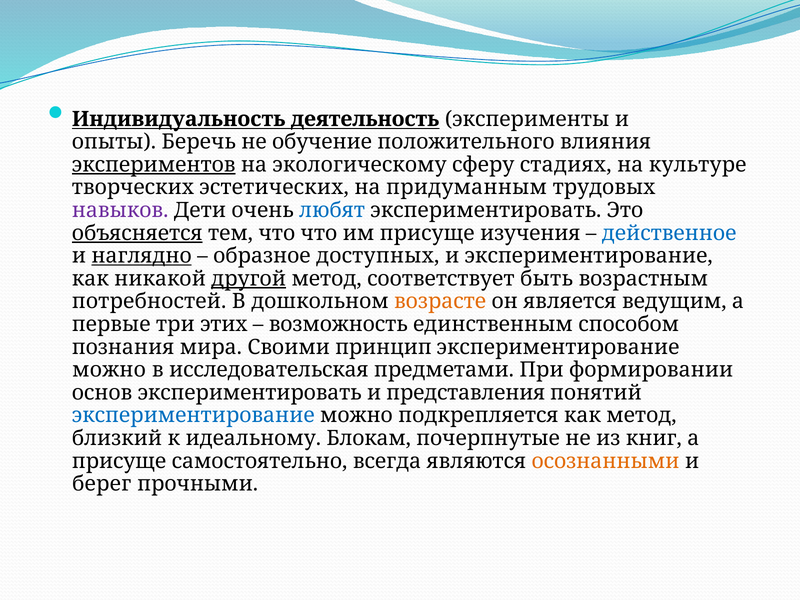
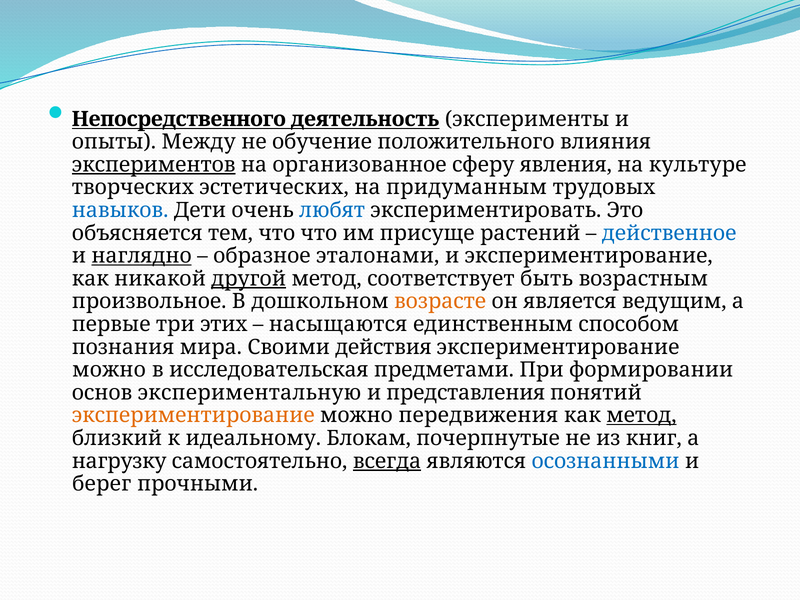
Индивидуальность: Индивидуальность -> Непосредственного
Беречь: Беречь -> Между
экологическому: экологическому -> организованное
стадиях: стадиях -> явления
навыков colour: purple -> blue
объясняется underline: present -> none
изучения: изучения -> растений
доступных: доступных -> эталонами
потребностей: потребностей -> произвольное
возможность: возможность -> насыщаются
принцип: принцип -> действия
основ экспериментировать: экспериментировать -> экспериментальную
экспериментирование at (193, 415) colour: blue -> orange
подкрепляется: подкрепляется -> передвижения
метод at (641, 415) underline: none -> present
присуще at (119, 461): присуще -> нагрузку
всегда underline: none -> present
осознанными colour: orange -> blue
